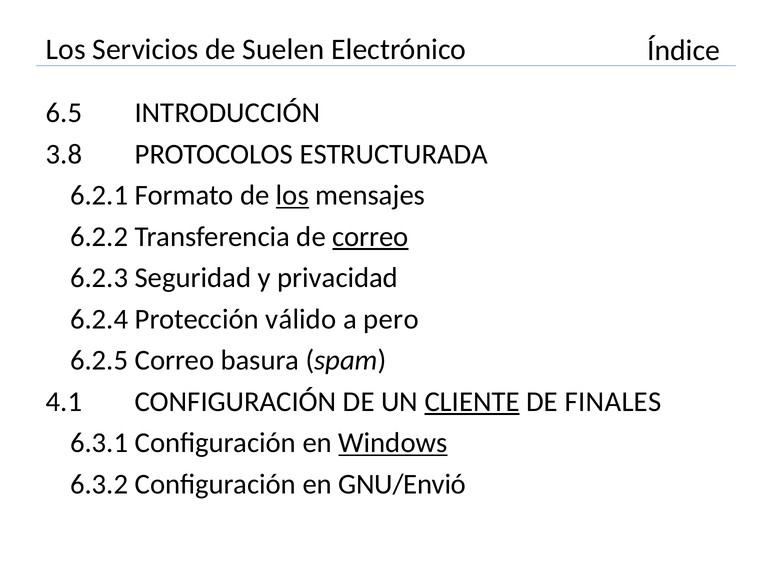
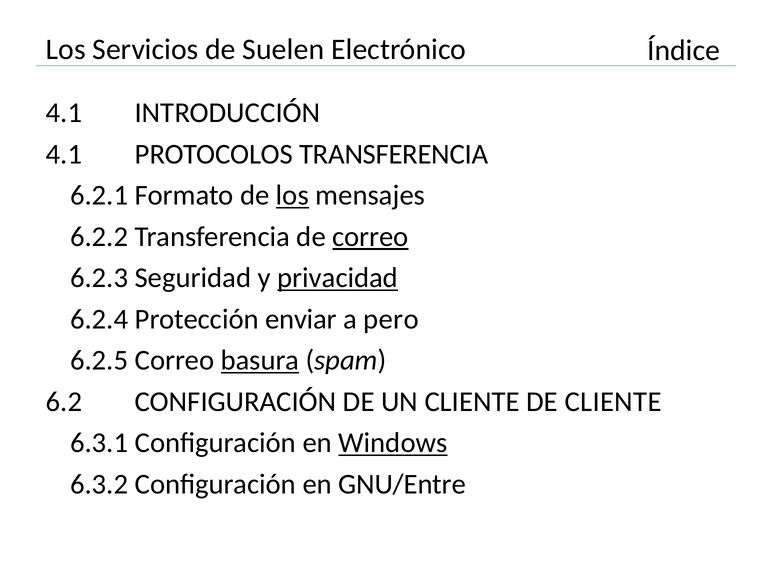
6.5 at (64, 113): 6.5 -> 4.1
3.8 at (64, 154): 3.8 -> 4.1
ESTRUCTURADA: ESTRUCTURADA -> TRANSFERENCIA
privacidad underline: none -> present
válido: válido -> enviar
basura underline: none -> present
4.1: 4.1 -> 6.2
CLIENTE at (472, 402) underline: present -> none
DE FINALES: FINALES -> CLIENTE
GNU/Envió: GNU/Envió -> GNU/Entre
